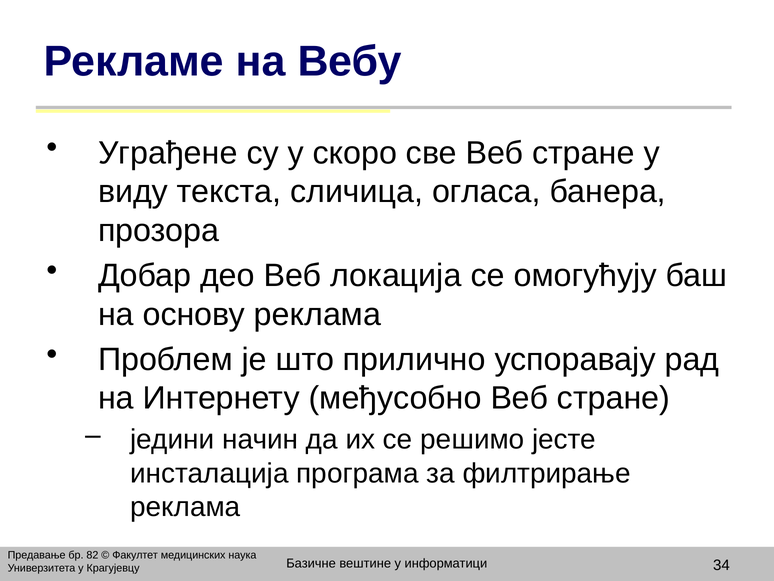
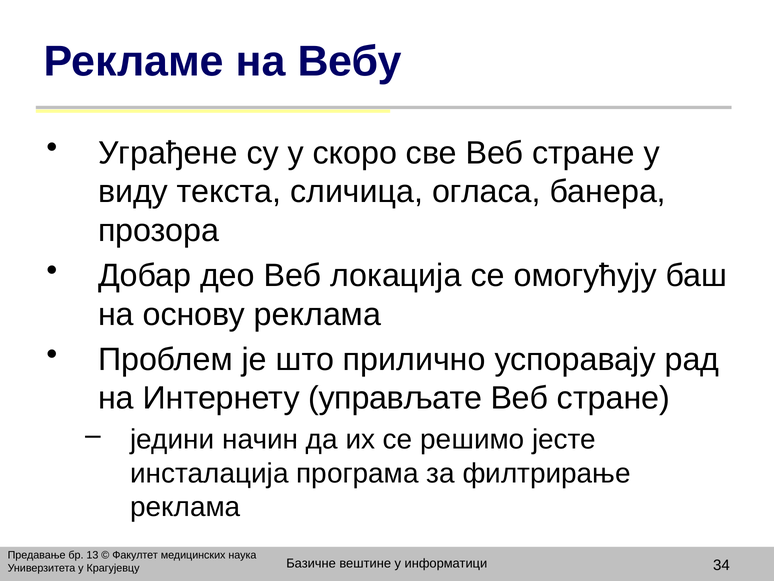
међусобно: међусобно -> управљате
82: 82 -> 13
